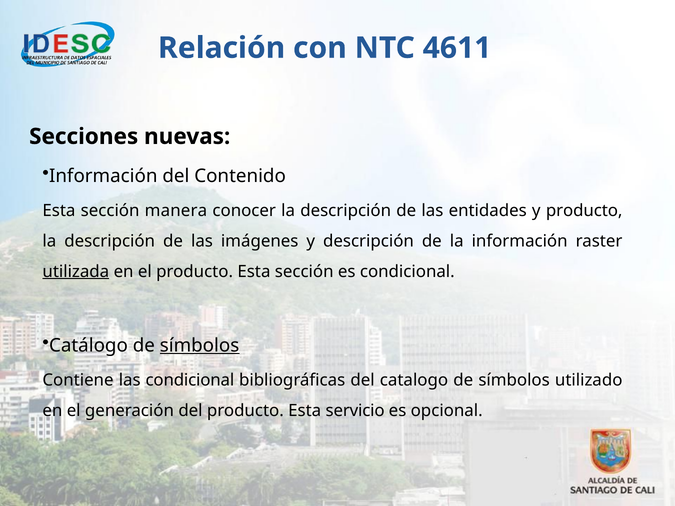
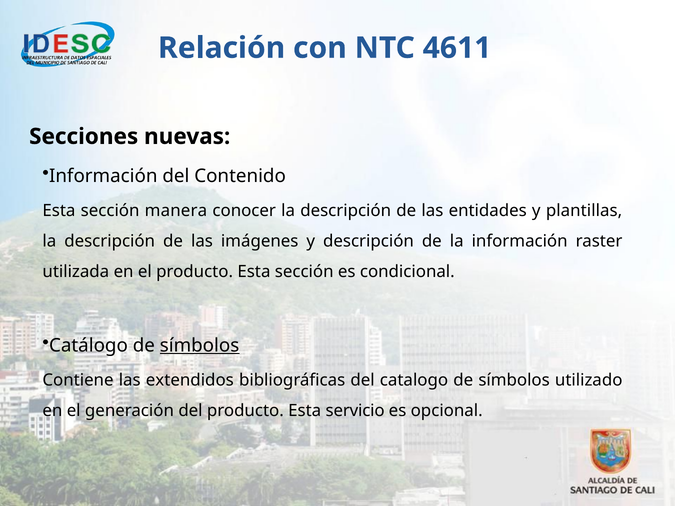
y producto: producto -> plantillas
utilizada underline: present -> none
las condicional: condicional -> extendidos
